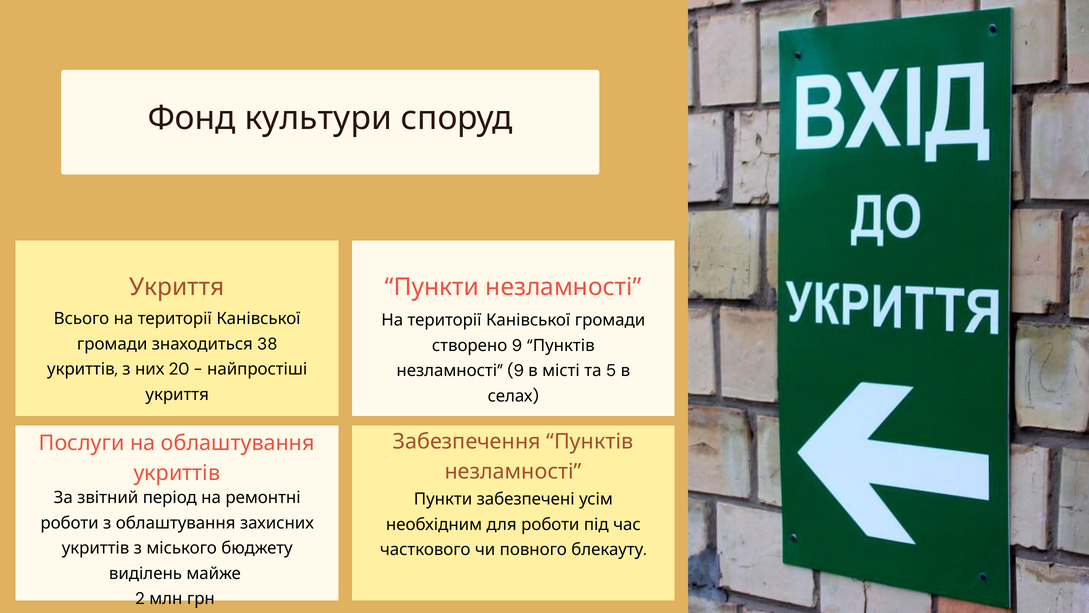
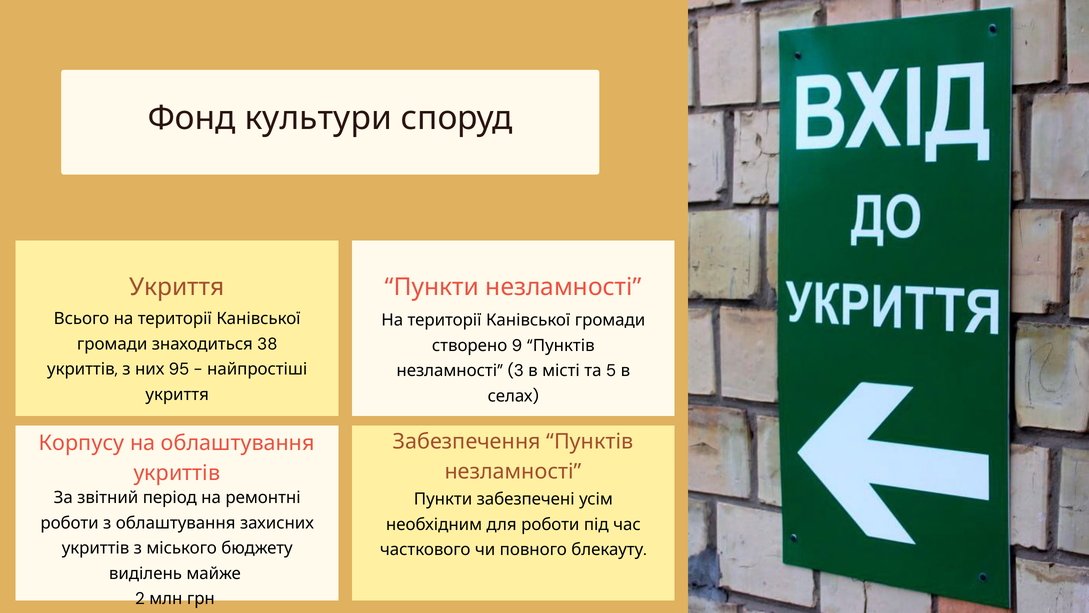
20: 20 -> 95
9 at (516, 371): 9 -> 3
Послуги: Послуги -> Корпусу
